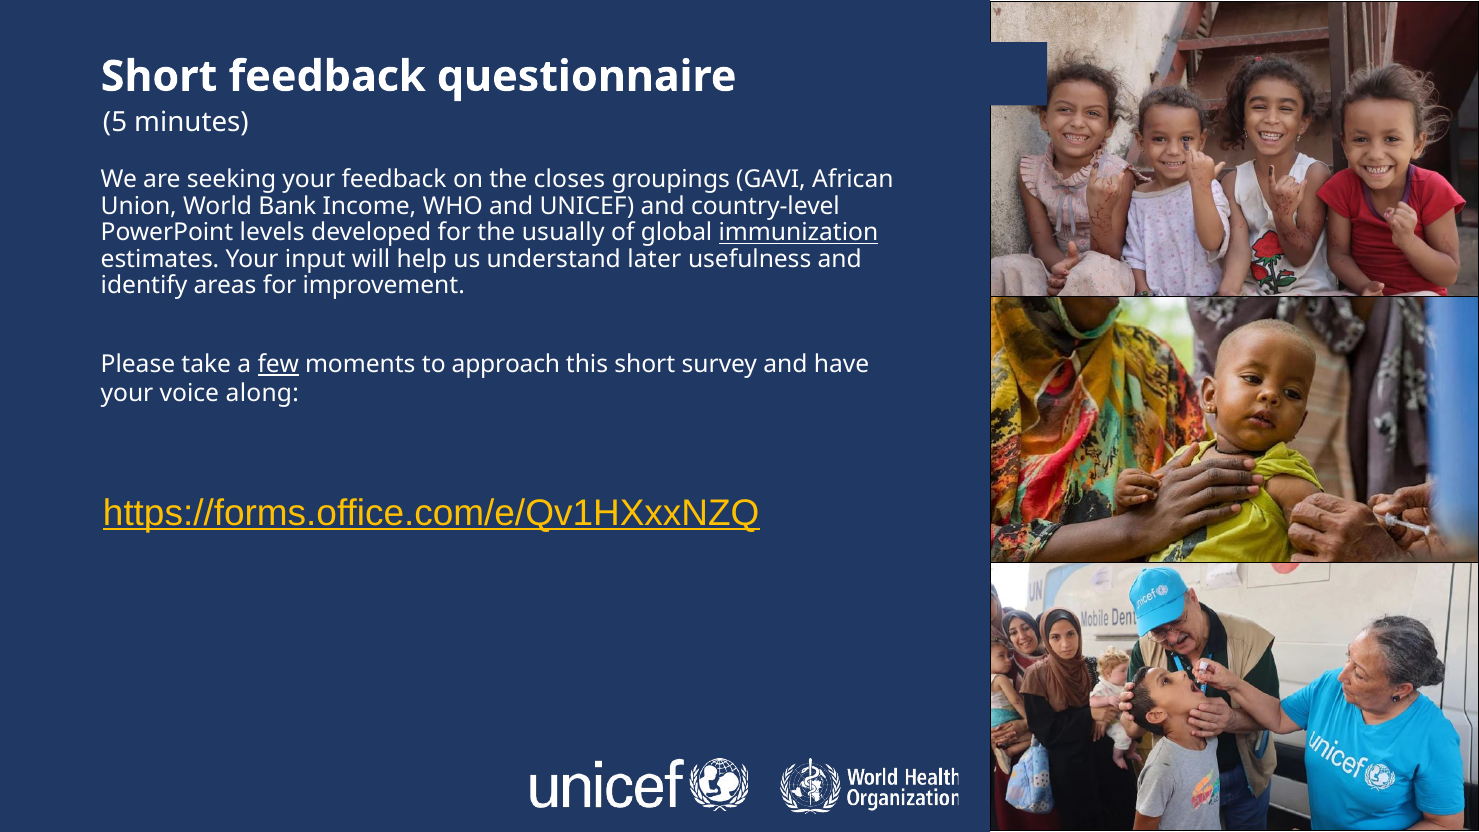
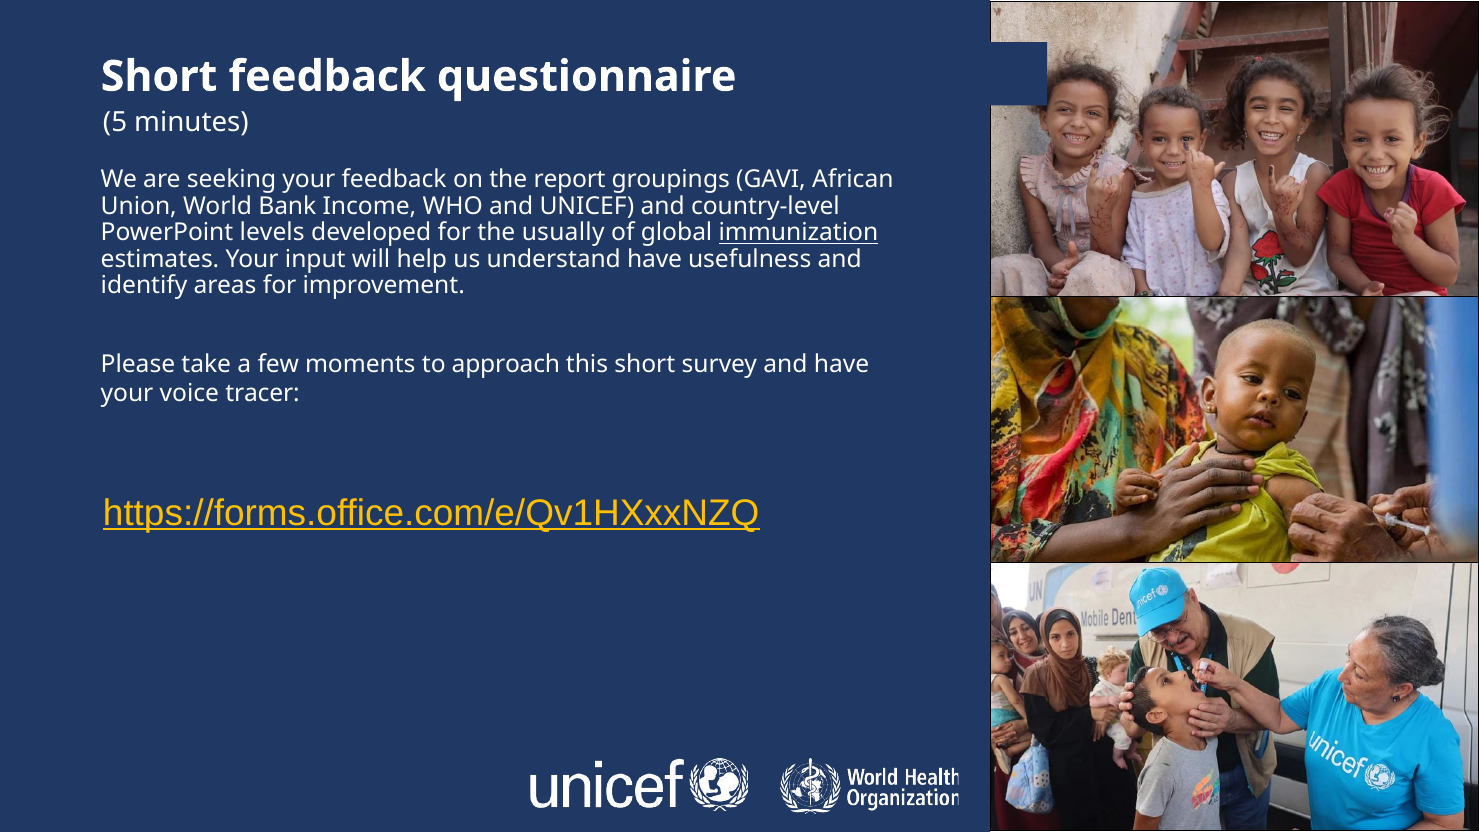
closes: closes -> report
understand later: later -> have
few underline: present -> none
along: along -> tracer
